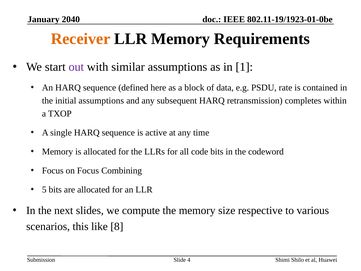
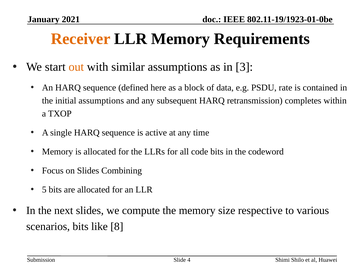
2040: 2040 -> 2021
out colour: purple -> orange
1: 1 -> 3
on Focus: Focus -> Slides
scenarios this: this -> bits
